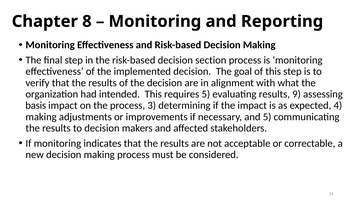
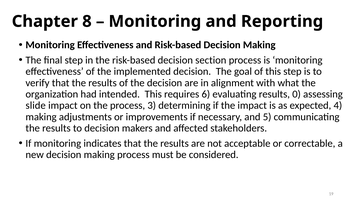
requires 5: 5 -> 6
9: 9 -> 0
basis: basis -> slide
